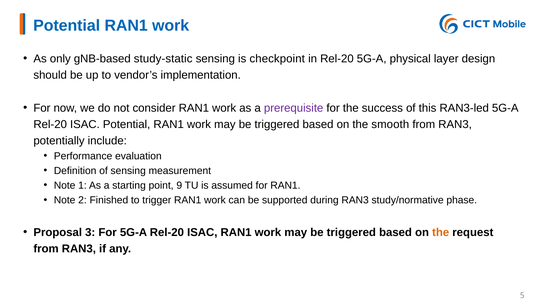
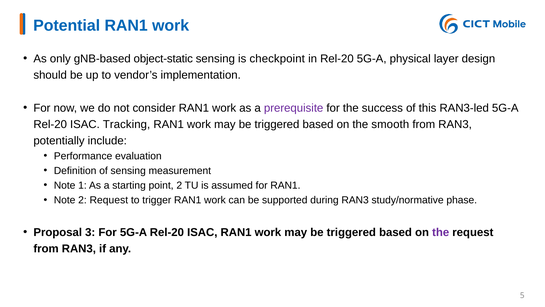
study-static: study-static -> object-static
ISAC Potential: Potential -> Tracking
point 9: 9 -> 2
2 Finished: Finished -> Request
the at (441, 232) colour: orange -> purple
